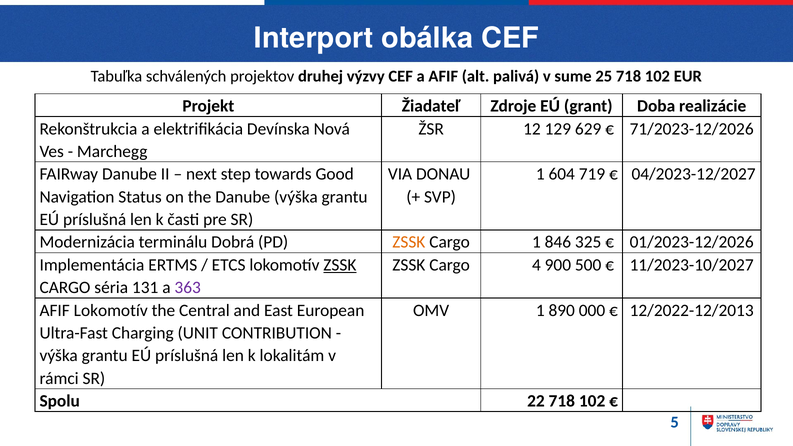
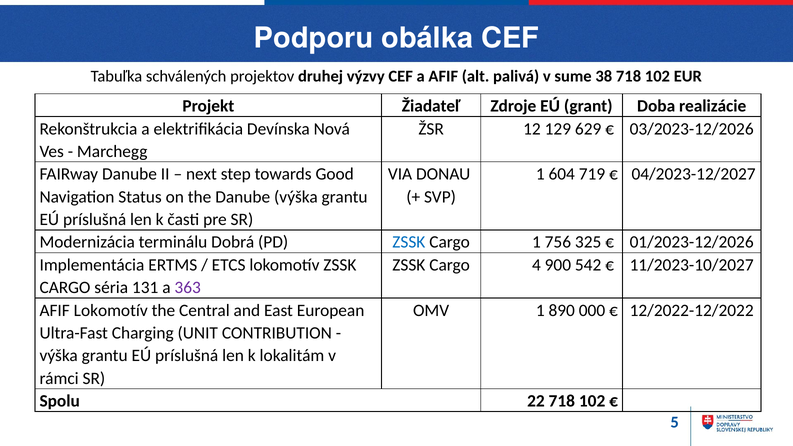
Interport: Interport -> Podporu
25: 25 -> 38
71/2023-12/2026: 71/2023-12/2026 -> 03/2023-12/2026
ZSSK at (409, 242) colour: orange -> blue
846: 846 -> 756
ZSSK at (340, 265) underline: present -> none
500: 500 -> 542
12/2022-12/2013: 12/2022-12/2013 -> 12/2022-12/2022
